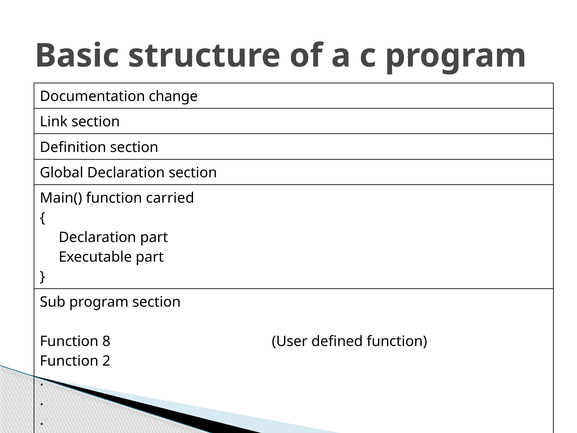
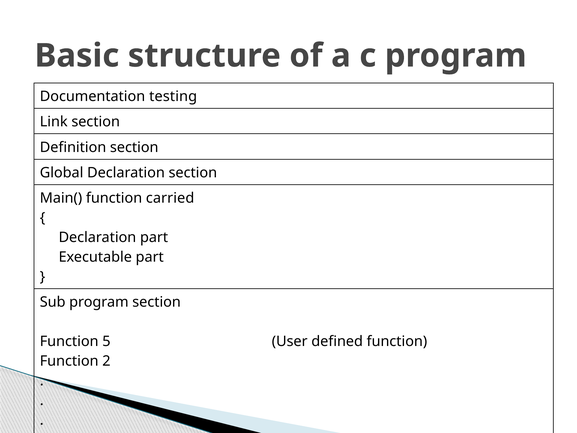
change: change -> testing
8: 8 -> 5
